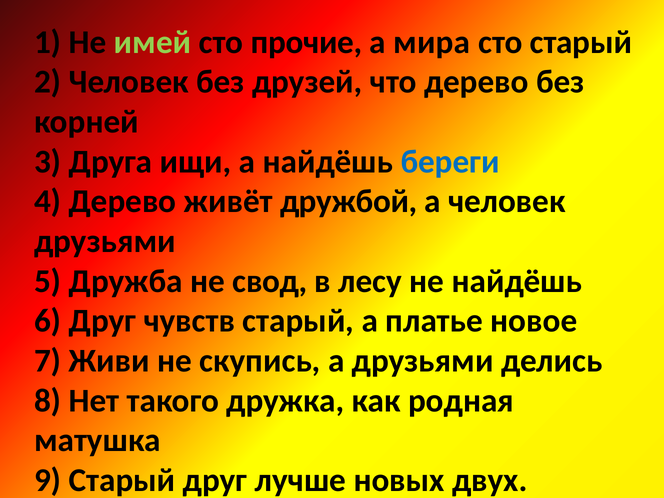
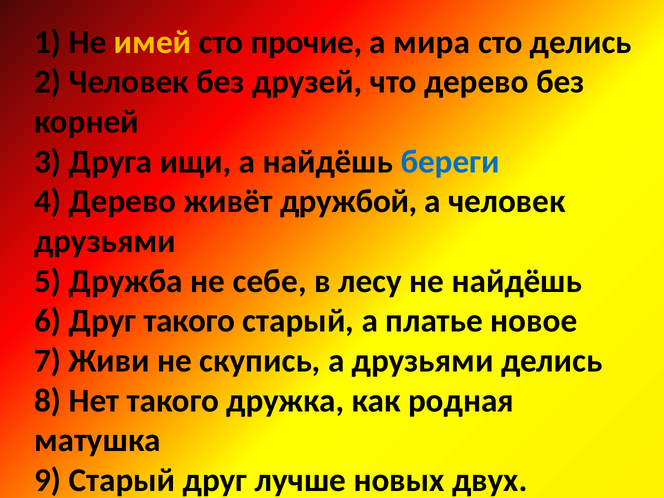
имей colour: light green -> yellow
сто старый: старый -> делись
свод: свод -> себе
Друг чувств: чувств -> такого
